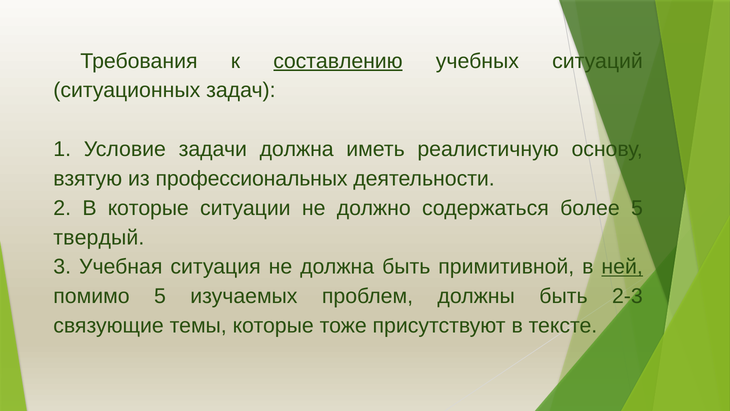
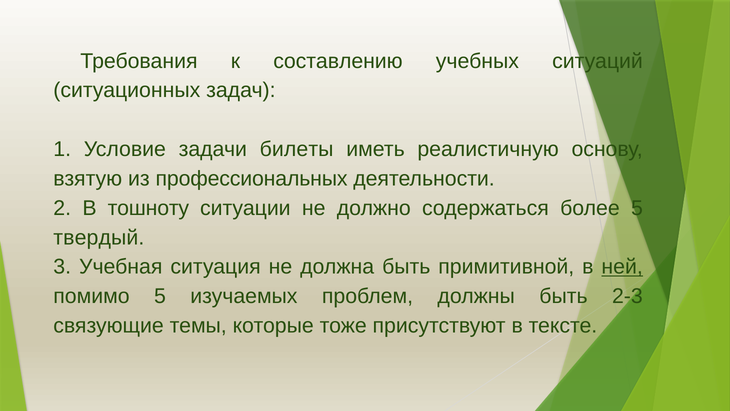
составлению underline: present -> none
задачи должна: должна -> билеты
В которые: которые -> тошноту
